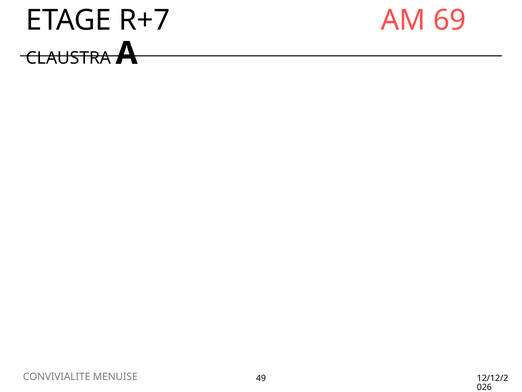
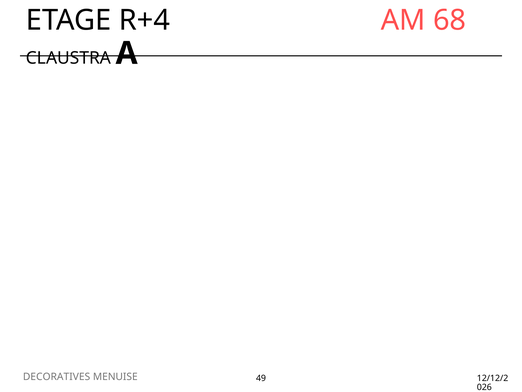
R+7: R+7 -> R+4
69: 69 -> 68
CONVIVIALITE: CONVIVIALITE -> DECORATIVES
